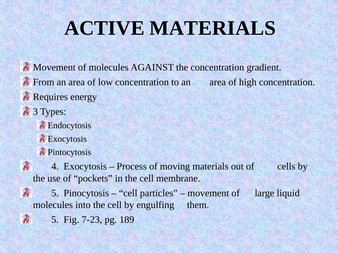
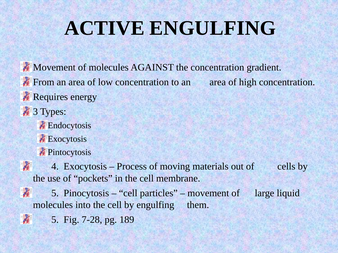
ACTIVE MATERIALS: MATERIALS -> ENGULFING
7-23: 7-23 -> 7-28
